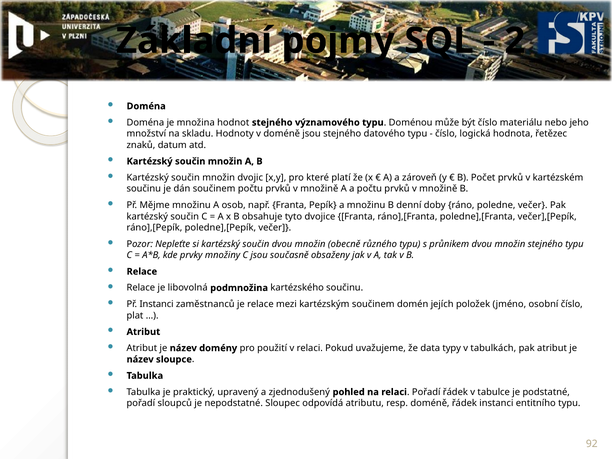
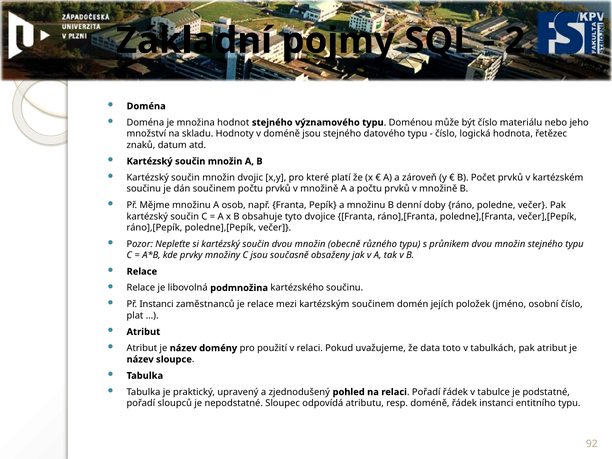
typy: typy -> toto
